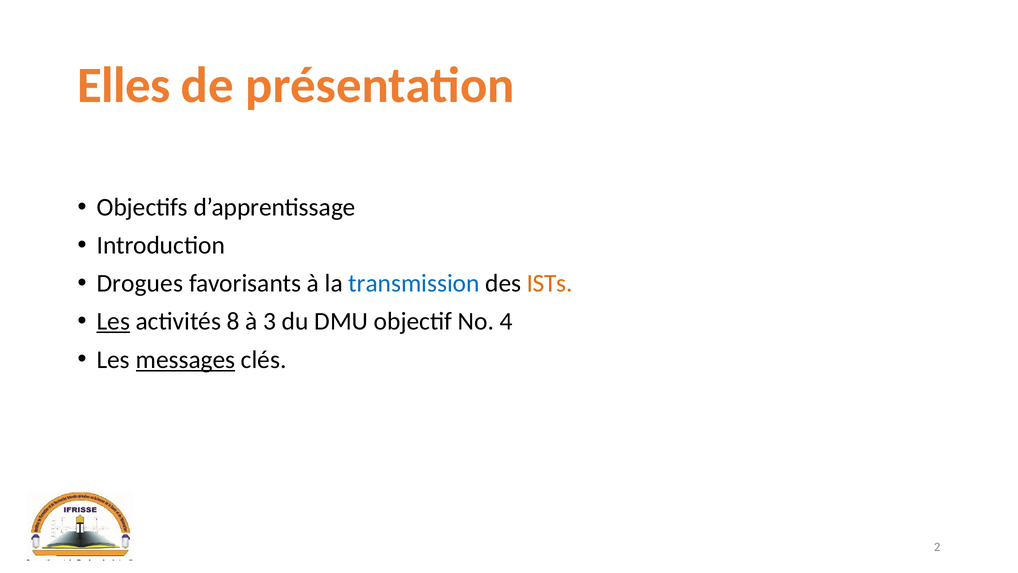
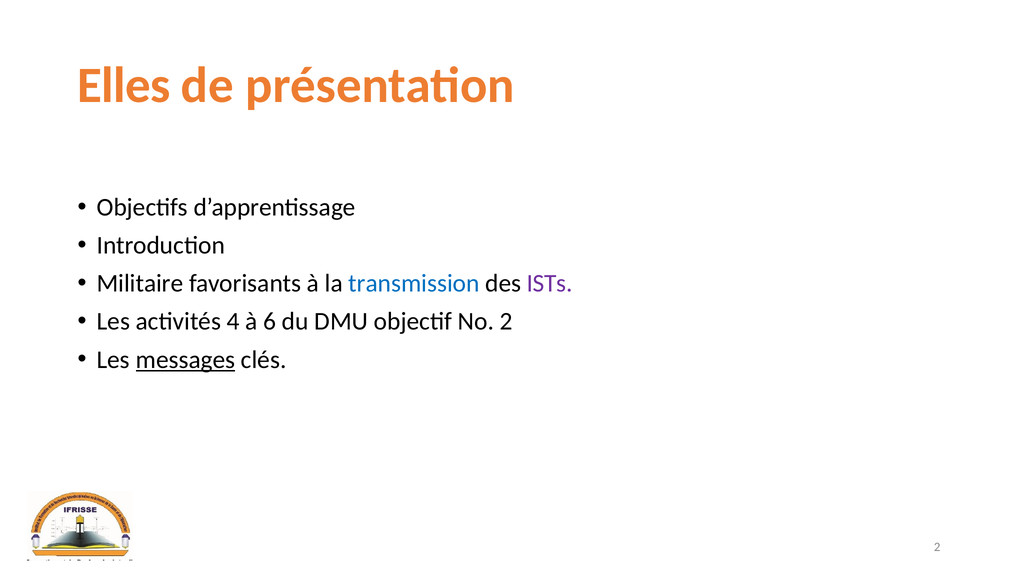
Drogues: Drogues -> Militaire
ISTs colour: orange -> purple
Les at (113, 321) underline: present -> none
8: 8 -> 4
3: 3 -> 6
No 4: 4 -> 2
